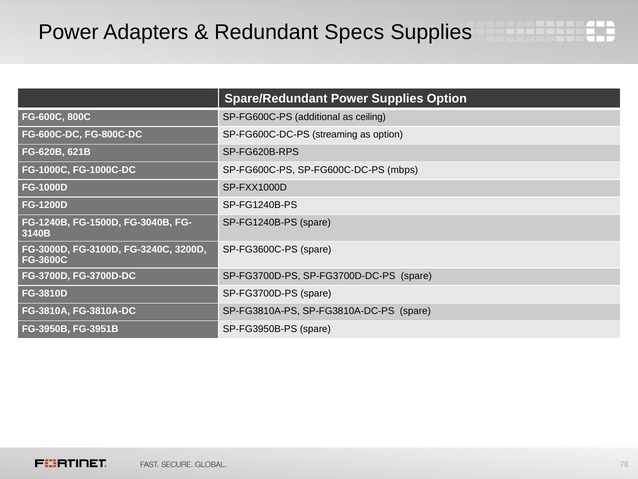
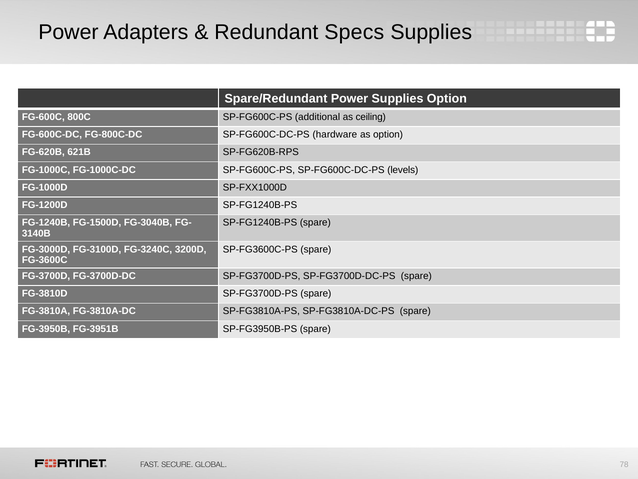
streaming: streaming -> hardware
mbps: mbps -> levels
